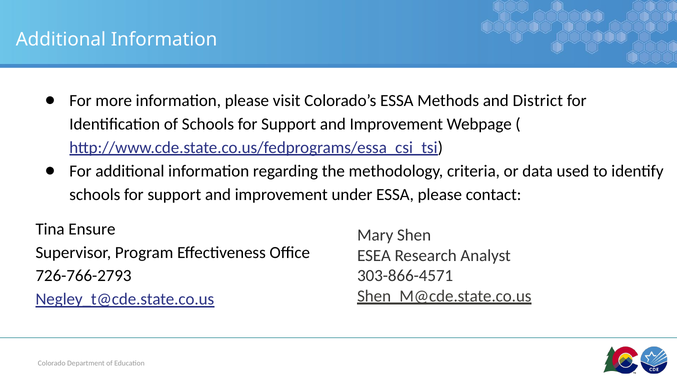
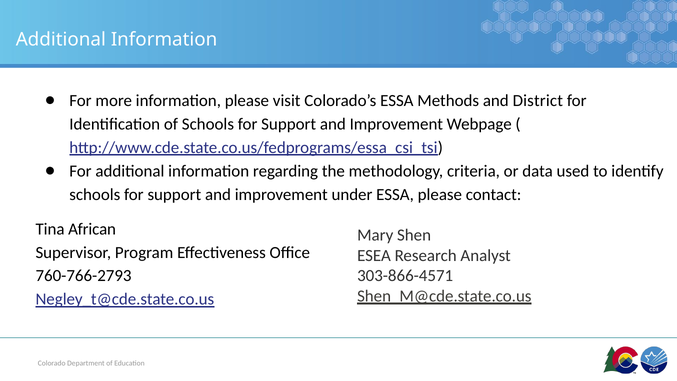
Ensure: Ensure -> African
726-766-2793: 726-766-2793 -> 760-766-2793
